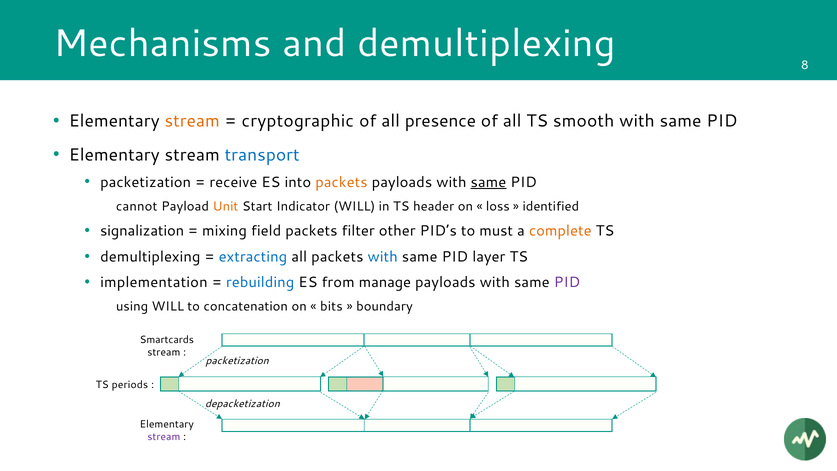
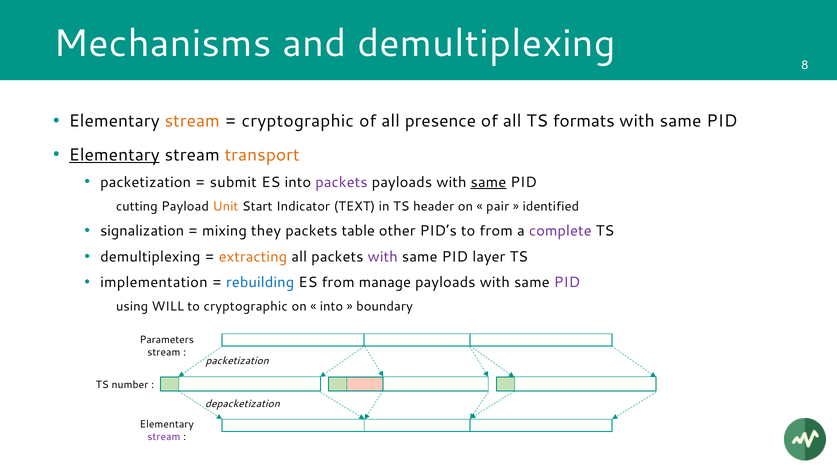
smooth: smooth -> formats
Elementary at (114, 155) underline: none -> present
transport colour: blue -> orange
receive: receive -> submit
packets at (341, 182) colour: orange -> purple
cannot: cannot -> cutting
Indicator WILL: WILL -> TEXT
loss: loss -> pair
field: field -> they
filter: filter -> table
to must: must -> from
complete colour: orange -> purple
extracting colour: blue -> orange
with at (383, 257) colour: blue -> purple
to concatenation: concatenation -> cryptographic
bits at (331, 306): bits -> into
Smartcards: Smartcards -> Parameters
periods: periods -> number
